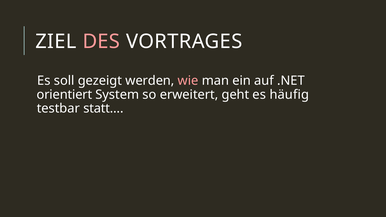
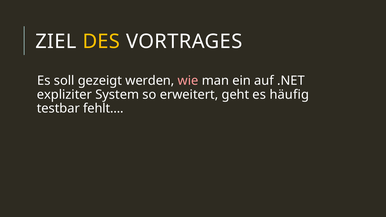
DES colour: pink -> yellow
orientiert: orientiert -> expliziter
statt…: statt… -> fehlt…
